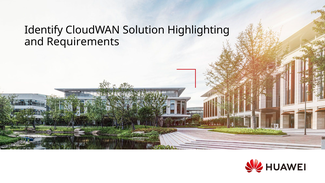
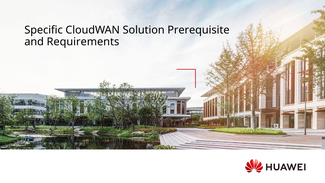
Identify: Identify -> Specific
Highlighting: Highlighting -> Prerequisite
